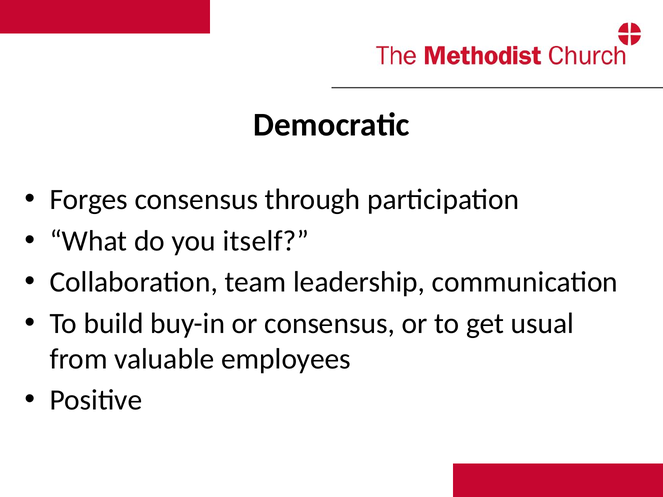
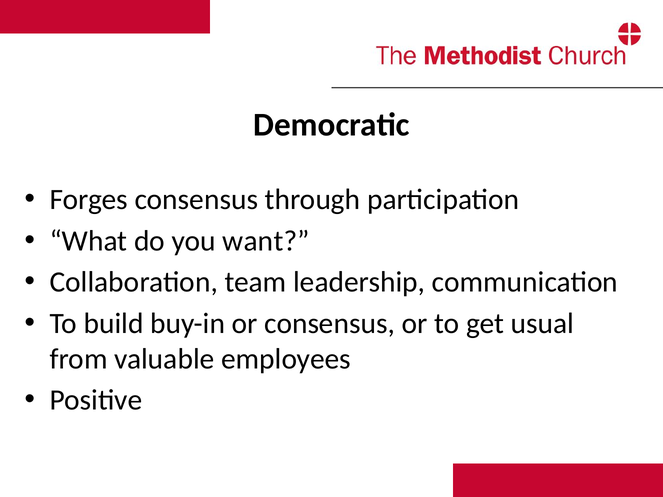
itself: itself -> want
